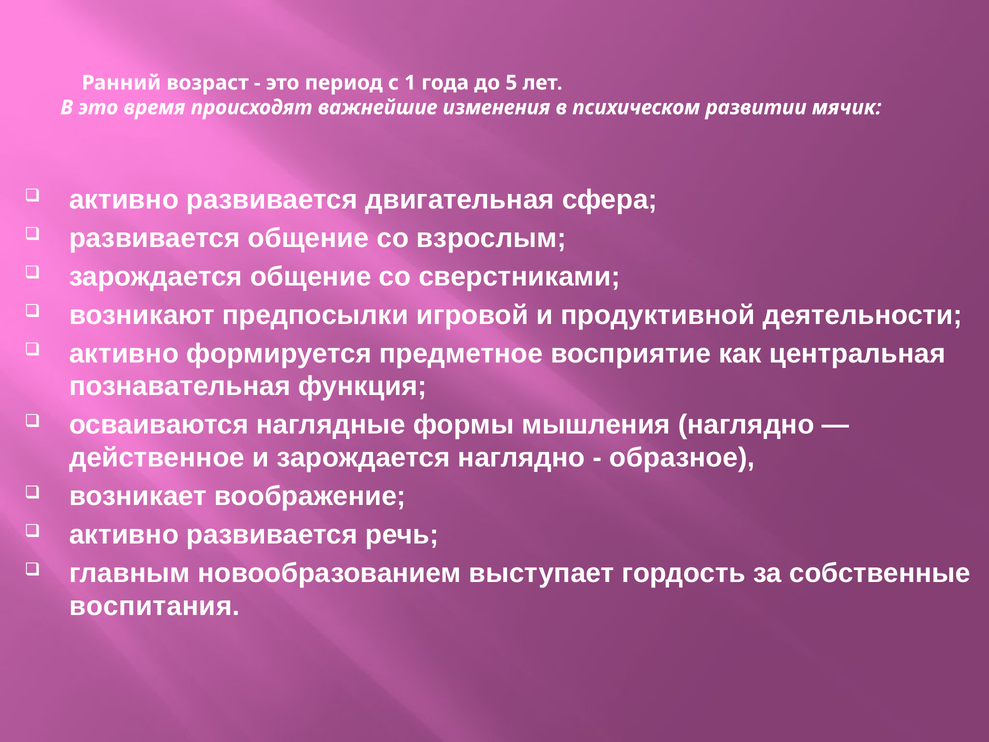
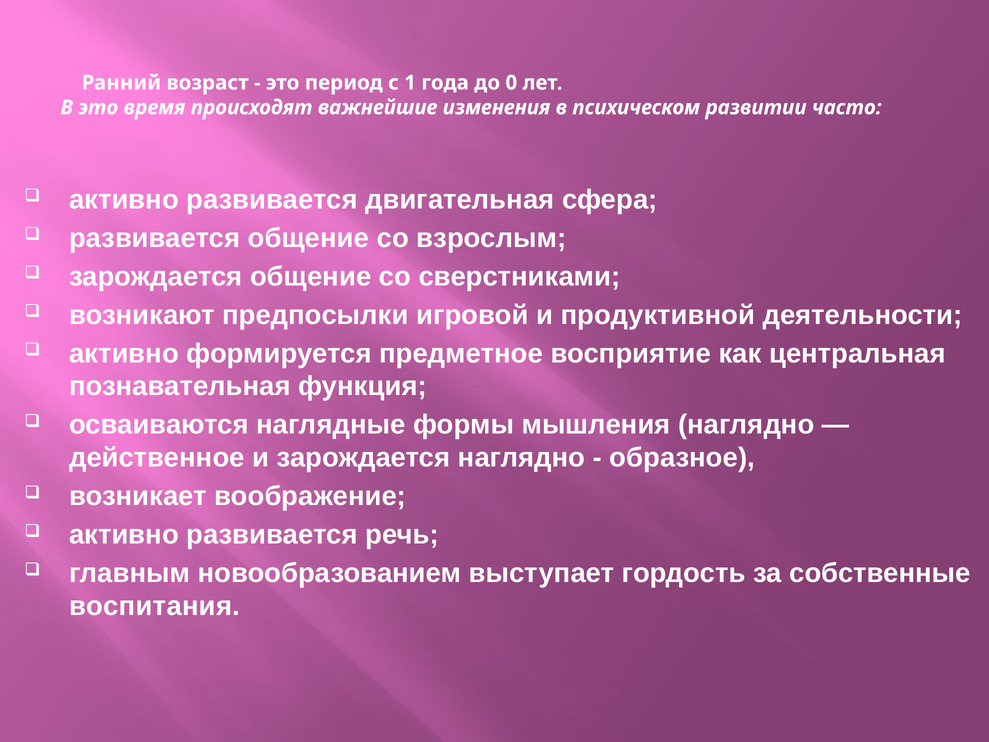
5: 5 -> 0
мячик: мячик -> часто
